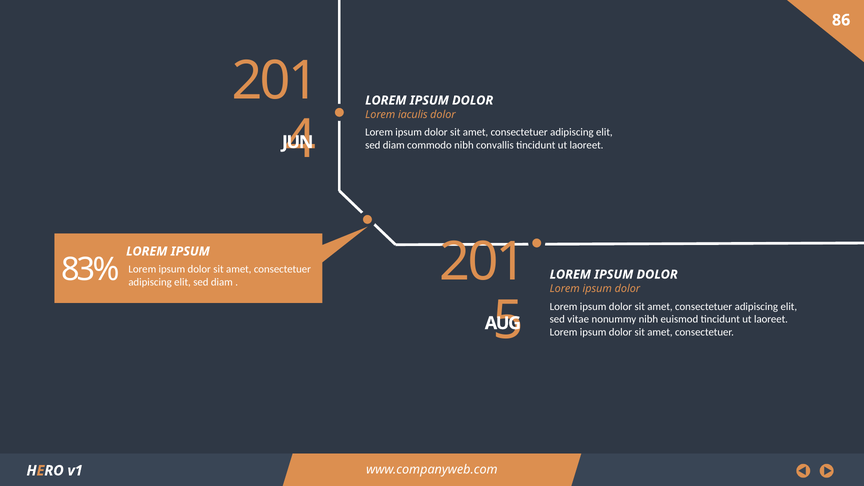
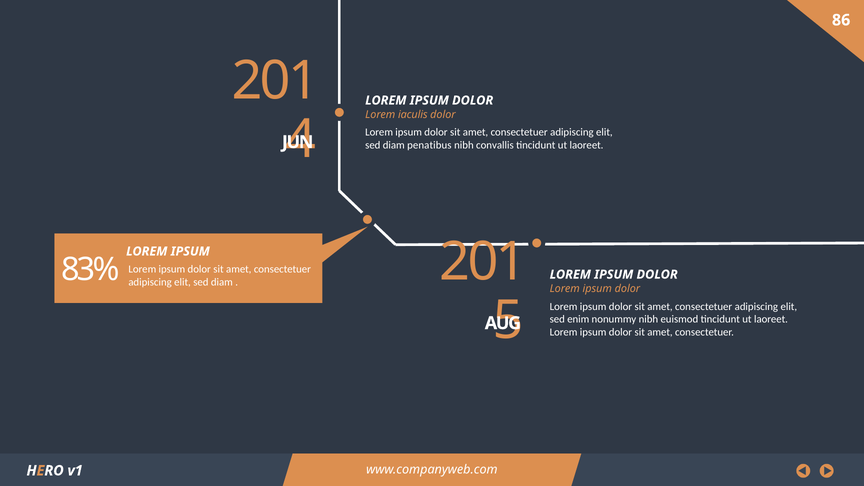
commodo: commodo -> penatibus
vitae: vitae -> enim
